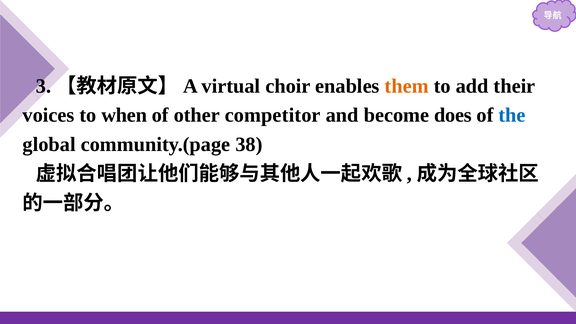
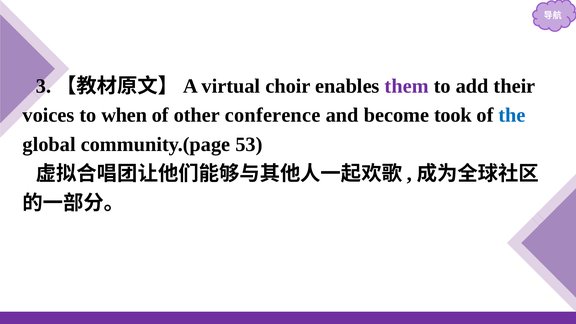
them colour: orange -> purple
competitor: competitor -> conference
does: does -> took
38: 38 -> 53
